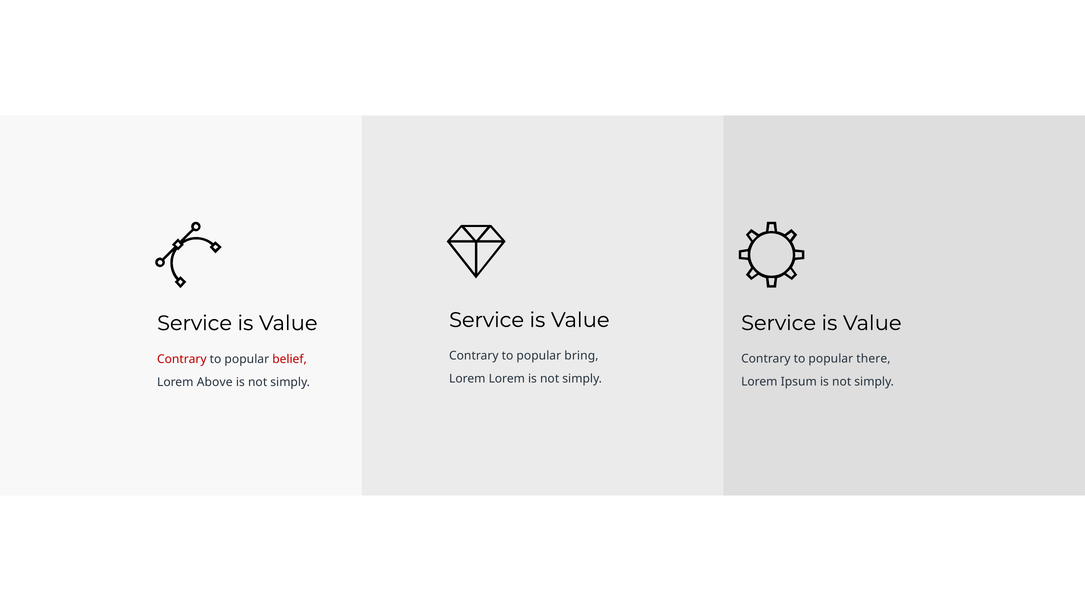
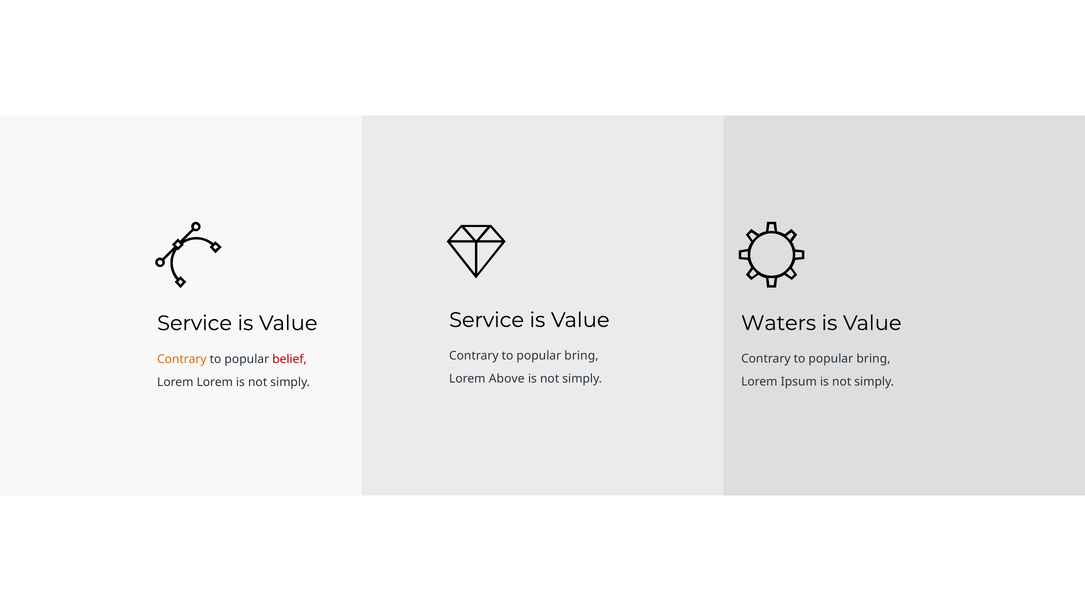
Service at (779, 323): Service -> Waters
there at (873, 359): there -> bring
Contrary at (182, 359) colour: red -> orange
Lorem Lorem: Lorem -> Above
Lorem Above: Above -> Lorem
